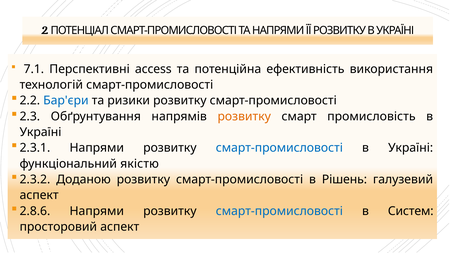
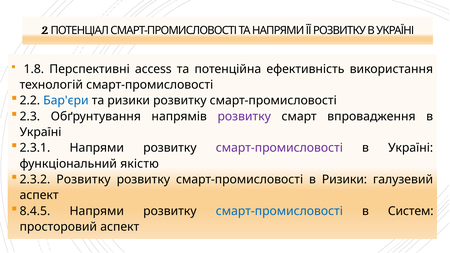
7.1: 7.1 -> 1.8
розвитку at (244, 116) colour: orange -> purple
промисловість: промисловість -> впровадження
смарт-промисловості at (279, 148) colour: blue -> purple
2.3.2 Доданою: Доданою -> Розвитку
в Рішень: Рішень -> Ризики
2.8.6: 2.8.6 -> 8.4.5
